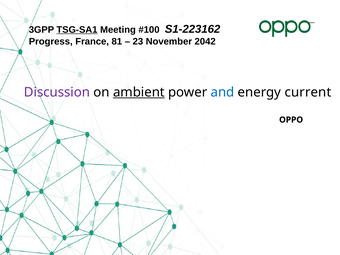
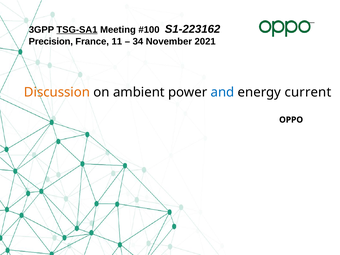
Progress: Progress -> Precision
81: 81 -> 11
23: 23 -> 34
2042: 2042 -> 2021
Discussion colour: purple -> orange
ambient underline: present -> none
